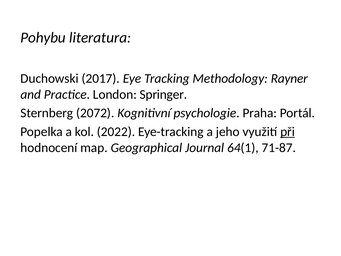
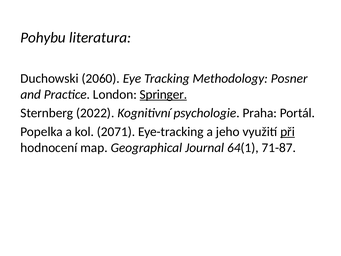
2017: 2017 -> 2060
Rayner: Rayner -> Posner
Springer underline: none -> present
2072: 2072 -> 2022
2022: 2022 -> 2071
